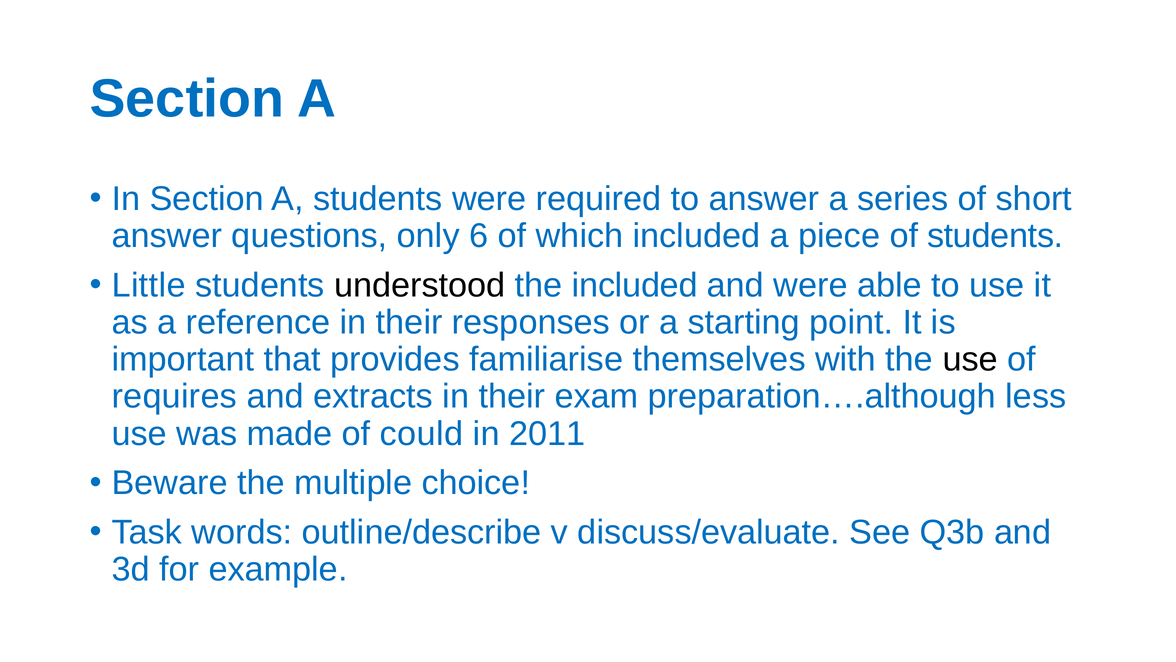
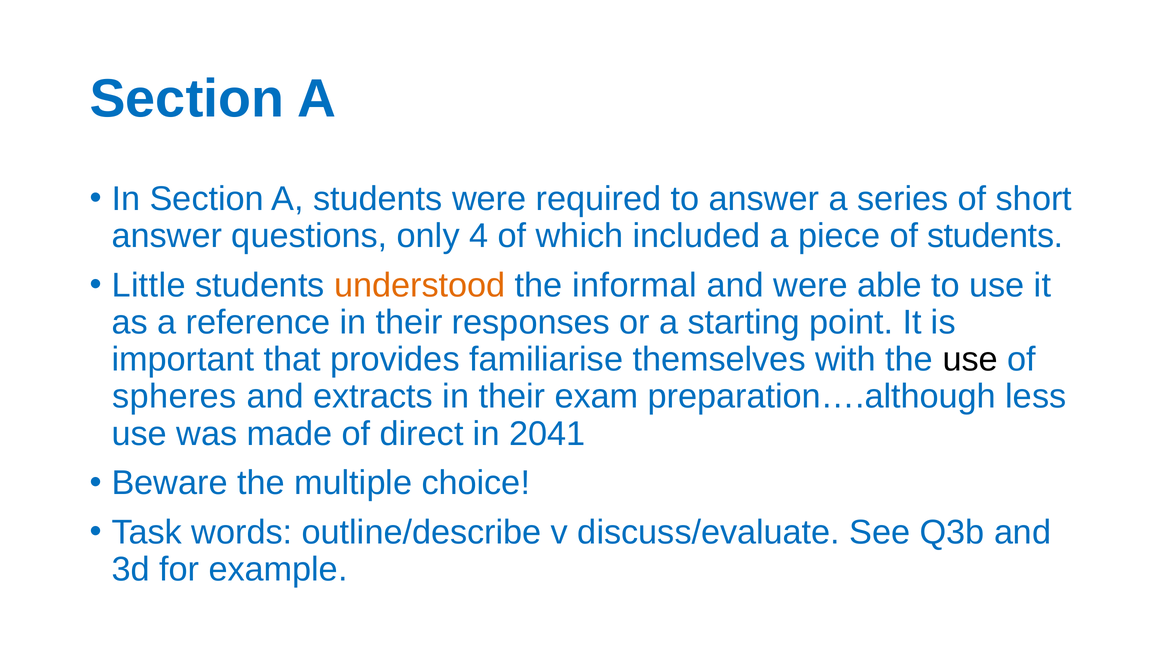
6: 6 -> 4
understood colour: black -> orange
the included: included -> informal
requires: requires -> spheres
could: could -> direct
2011: 2011 -> 2041
